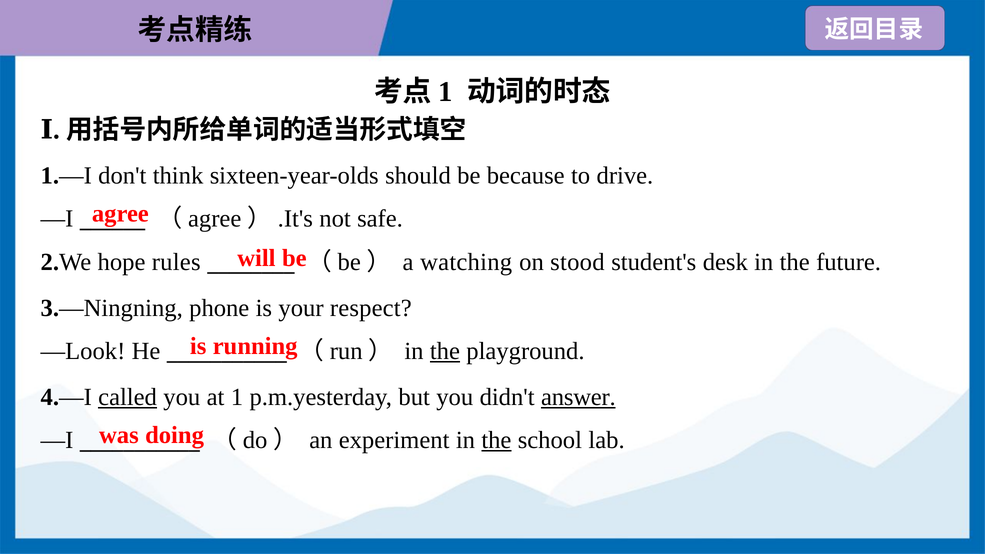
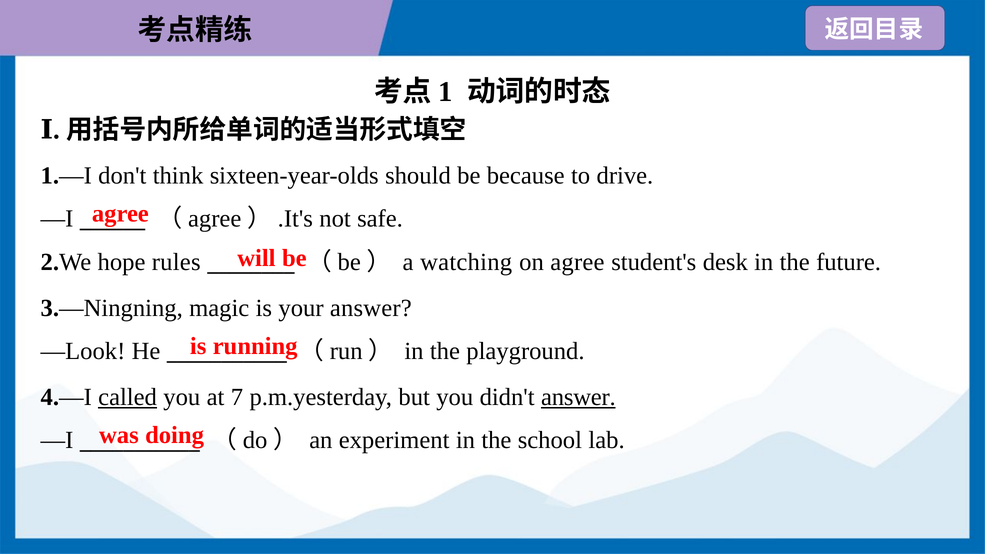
on stood: stood -> agree
phone: phone -> magic
your respect: respect -> answer
the at (445, 351) underline: present -> none
at 1: 1 -> 7
the at (496, 440) underline: present -> none
